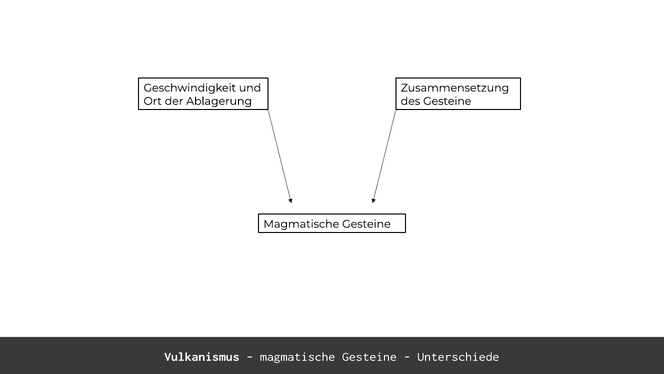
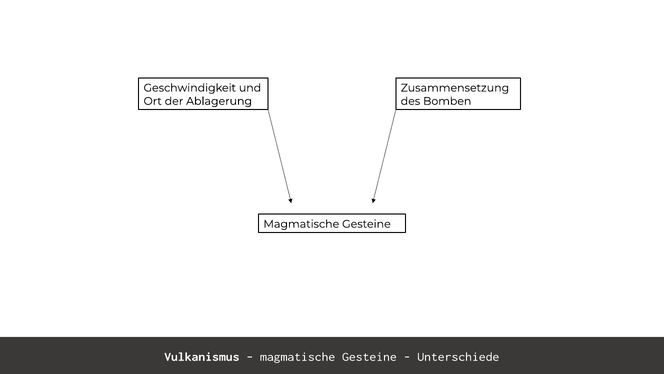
des Gesteine: Gesteine -> Bomben
